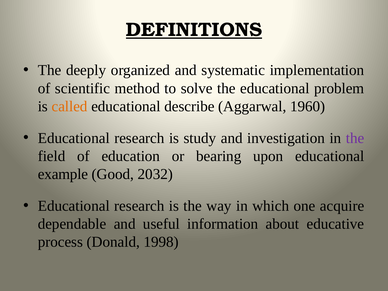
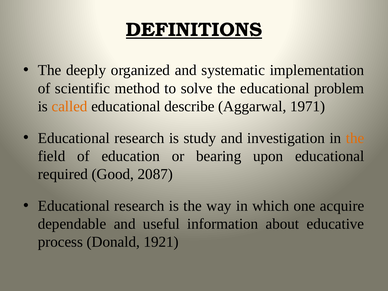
1960: 1960 -> 1971
the at (355, 138) colour: purple -> orange
example: example -> required
2032: 2032 -> 2087
1998: 1998 -> 1921
